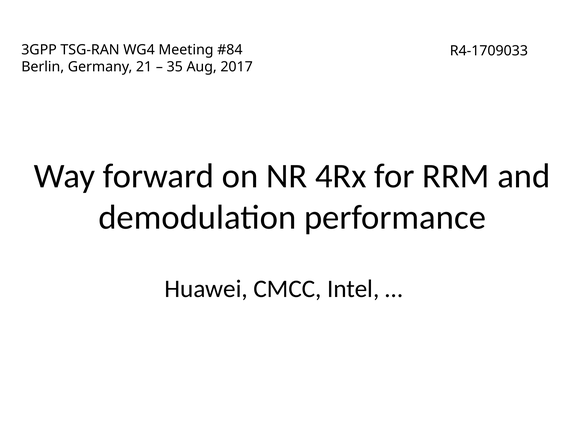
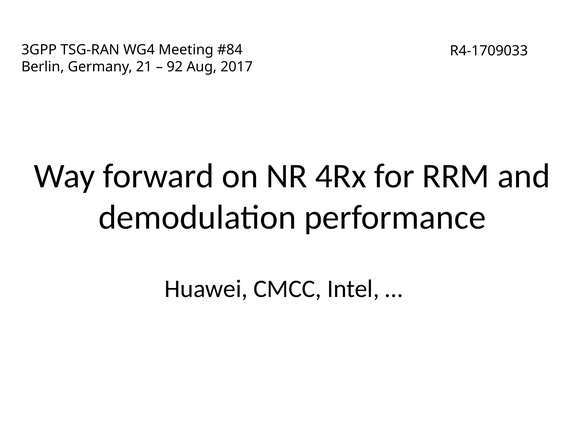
35: 35 -> 92
